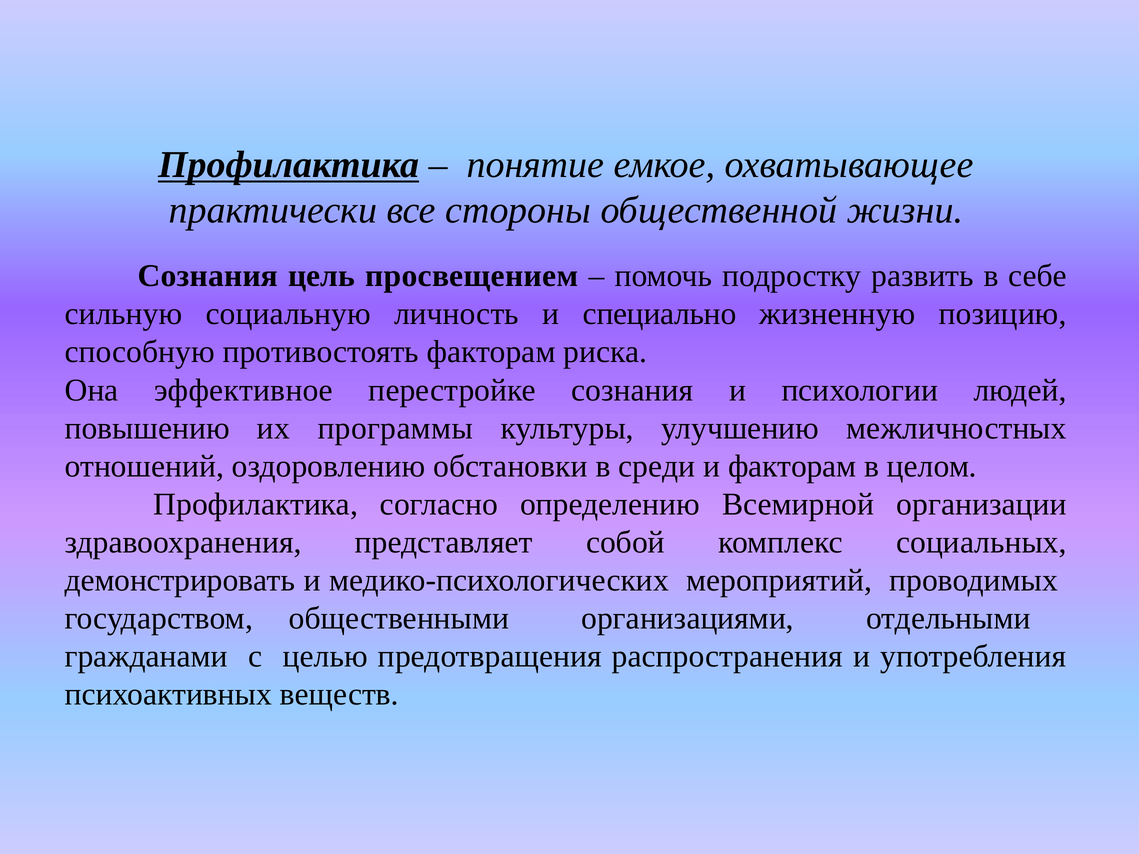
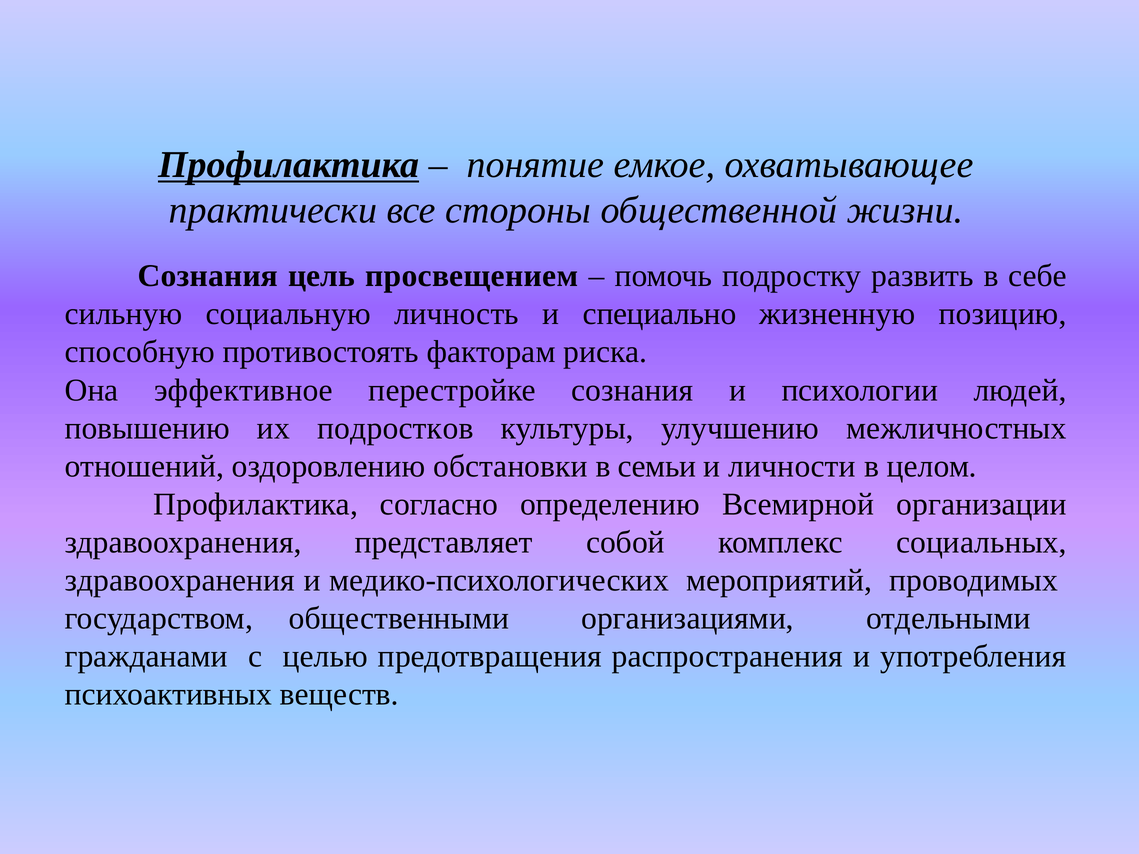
программы: программы -> подростков
среди: среди -> семьи
и факторам: факторам -> личности
демонстрировать at (180, 580): демонстрировать -> здравоохранения
